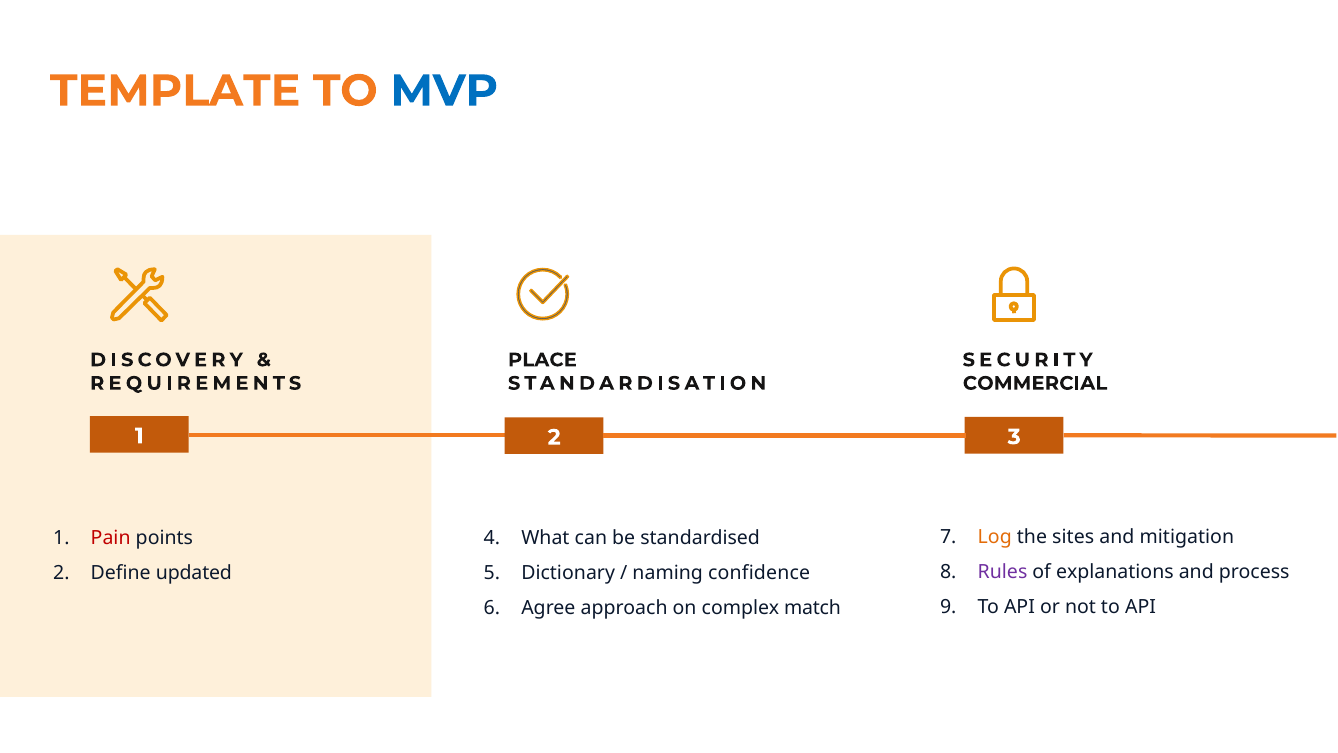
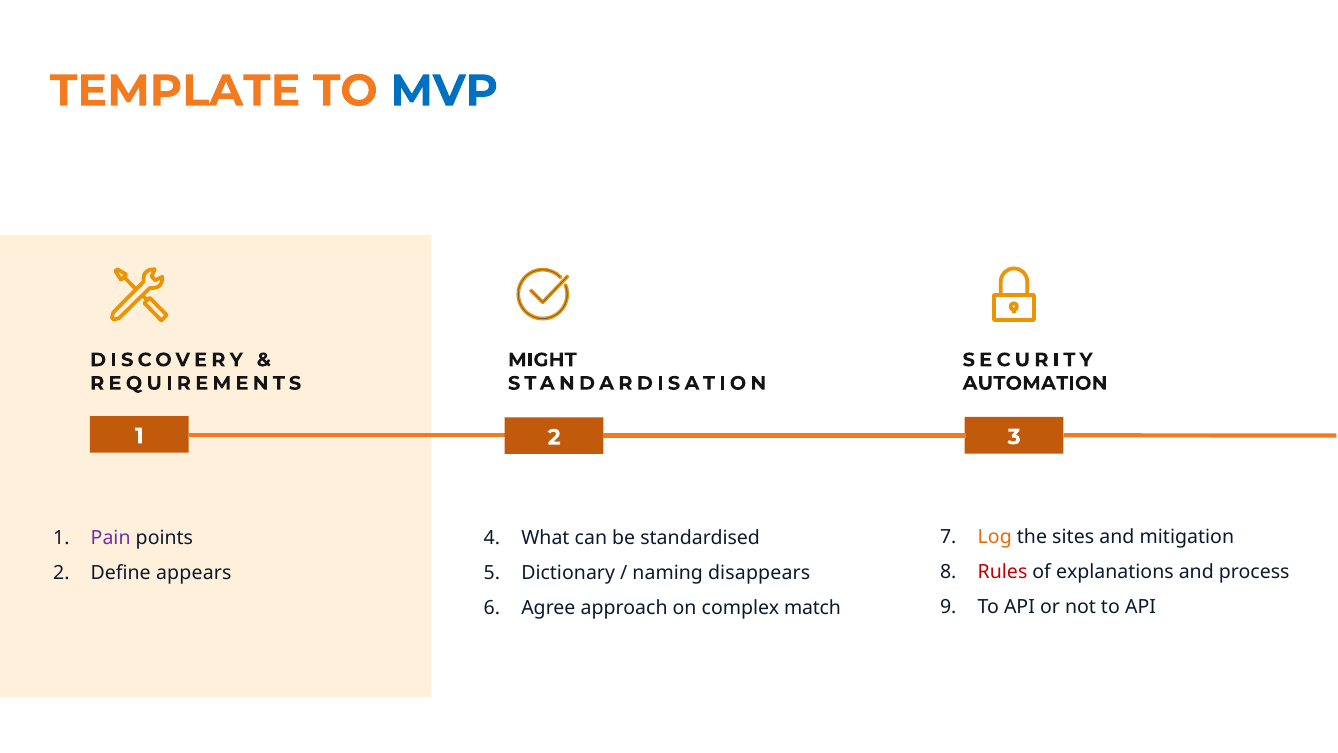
PLACE: PLACE -> MIGHT
COMMERCIAL: COMMERCIAL -> AUTOMATION
Pain colour: red -> purple
Rules colour: purple -> red
updated: updated -> appears
confidence: confidence -> disappears
